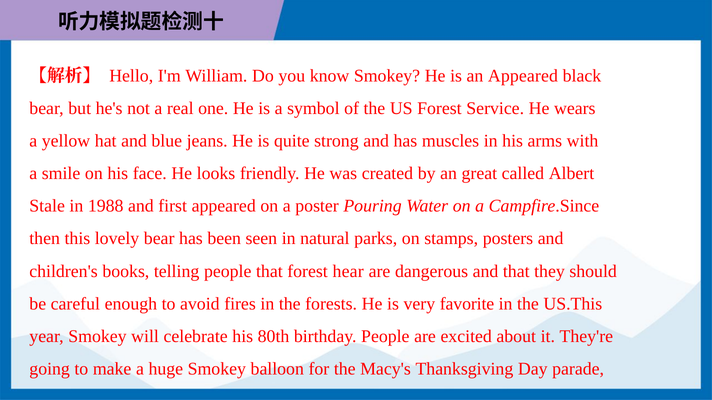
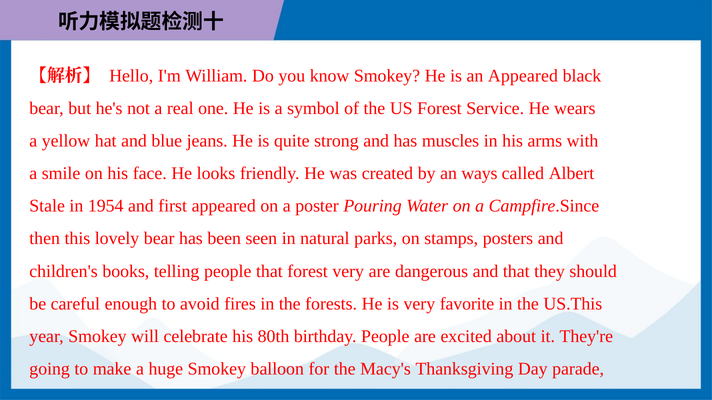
great: great -> ways
1988: 1988 -> 1954
forest hear: hear -> very
